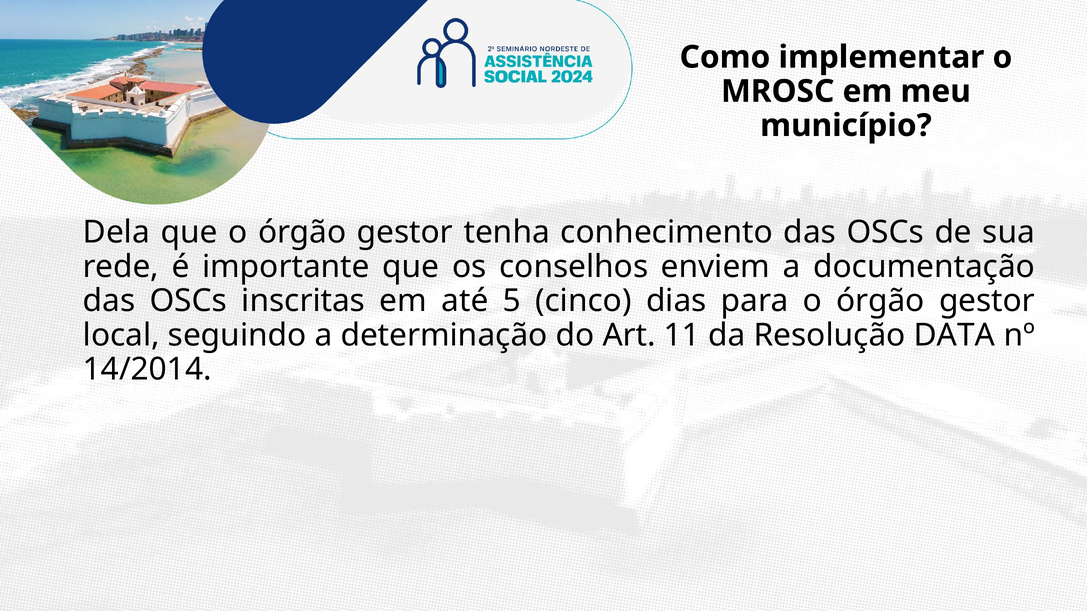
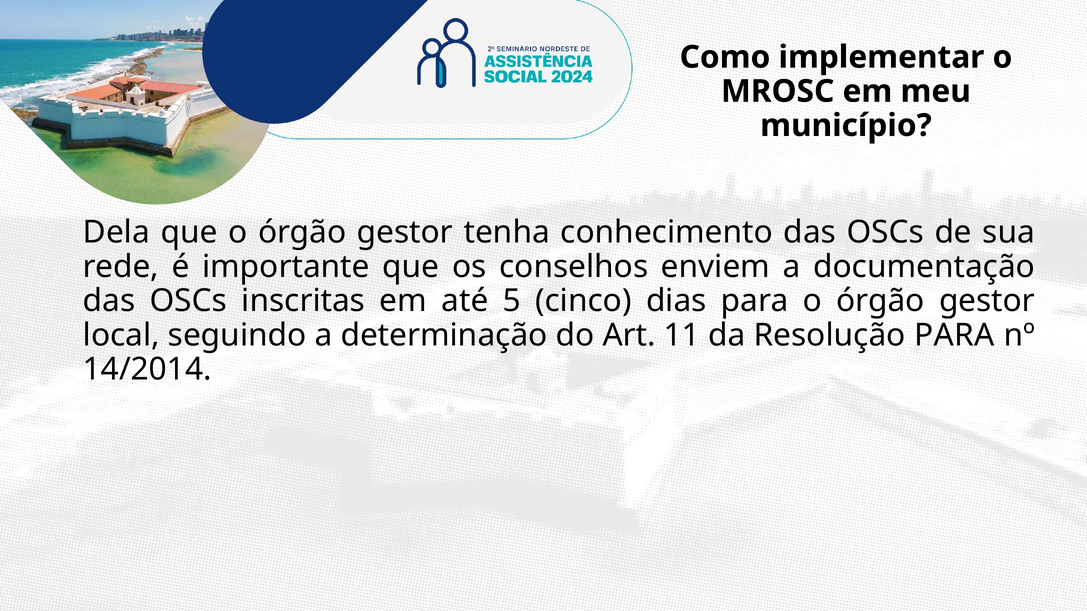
Resolução DATA: DATA -> PARA
